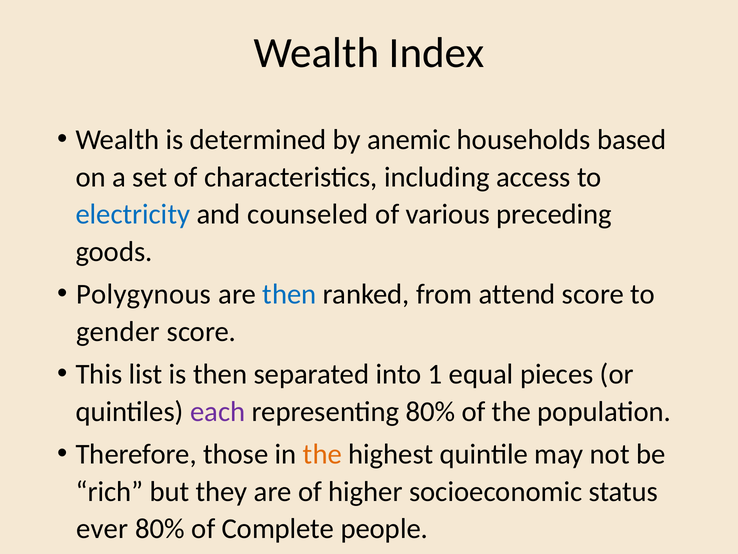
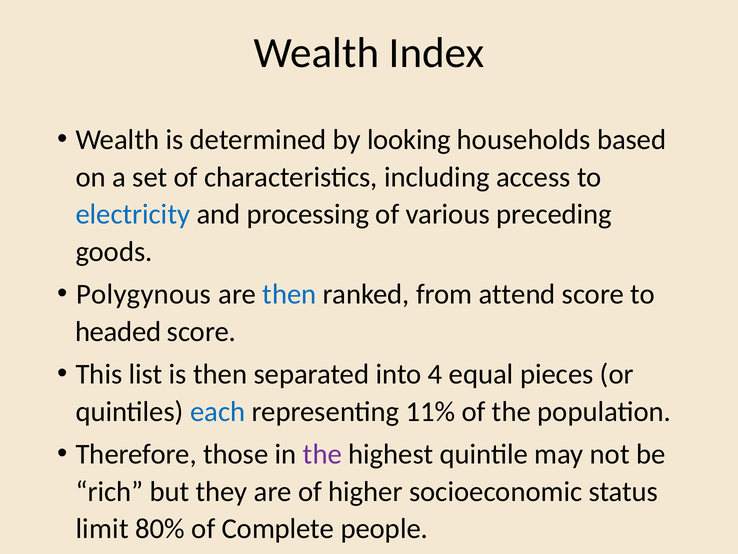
anemic: anemic -> looking
counseled: counseled -> processing
gender: gender -> headed
1: 1 -> 4
each colour: purple -> blue
representing 80%: 80% -> 11%
the at (322, 454) colour: orange -> purple
ever: ever -> limit
